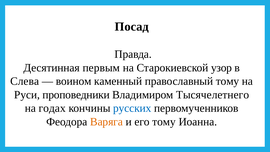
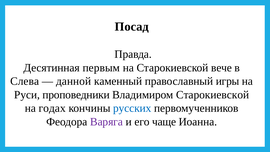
узор: узор -> вече
воином: воином -> данной
православный тому: тому -> игры
Владимиром Тысячелетнего: Тысячелетнего -> Старокиевской
Варяга colour: orange -> purple
его тому: тому -> чаще
